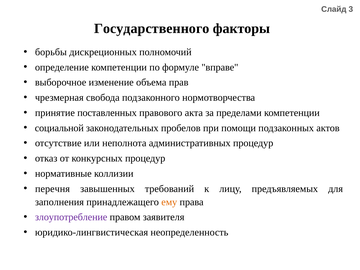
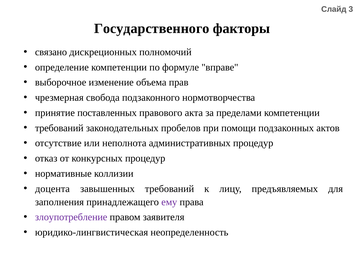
борьбы: борьбы -> связано
социальной at (59, 128): социальной -> требований
перечня: перечня -> доцента
ему colour: orange -> purple
